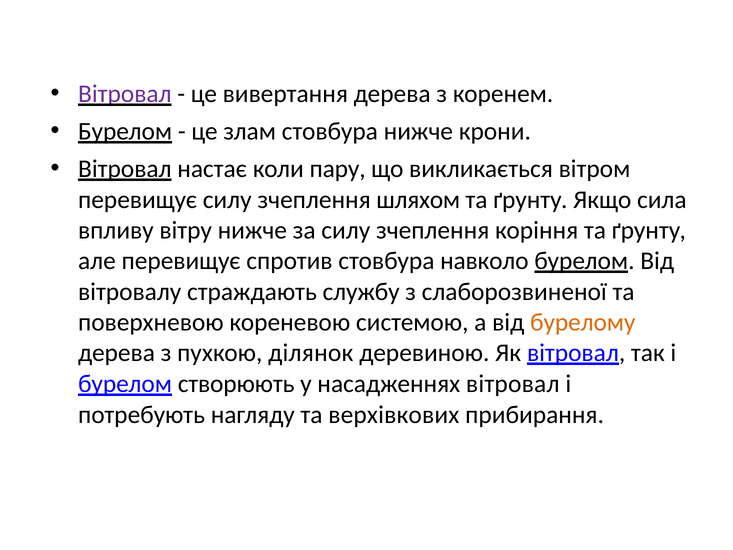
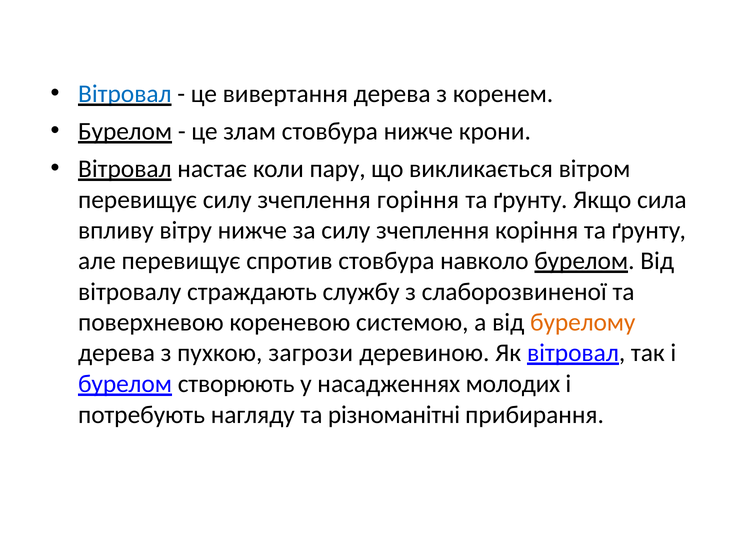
Вітровал at (125, 94) colour: purple -> blue
шляхом: шляхом -> горіння
ділянок: ділянок -> загрози
насадженнях вітровал: вітровал -> молодих
верхівкових: верхівкових -> різноманітні
